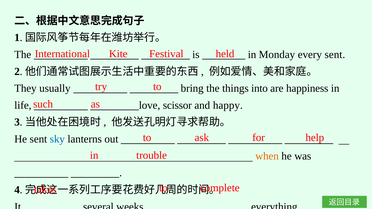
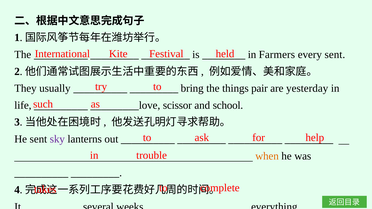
Monday: Monday -> Farmers
into: into -> pair
happiness: happiness -> yesterday
happy: happy -> school
sky colour: blue -> purple
